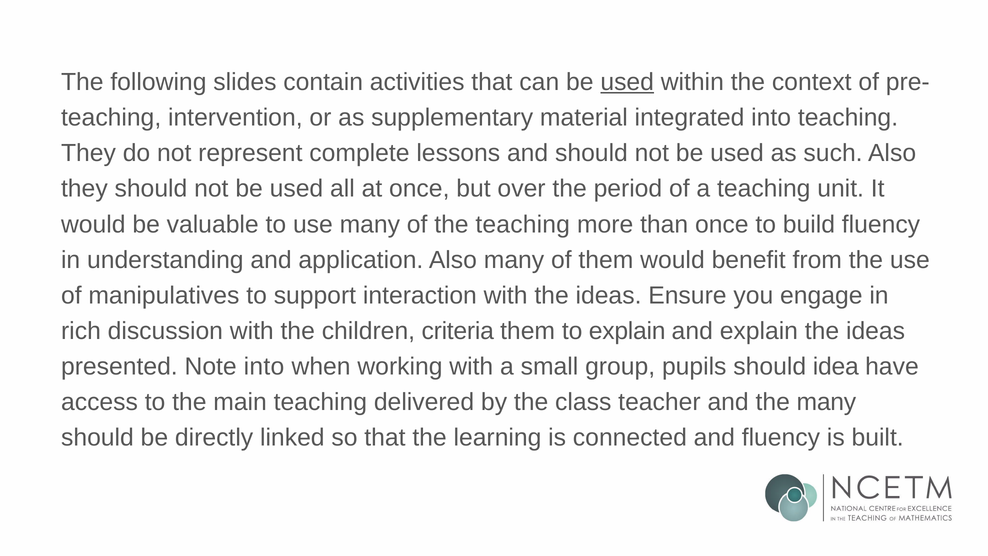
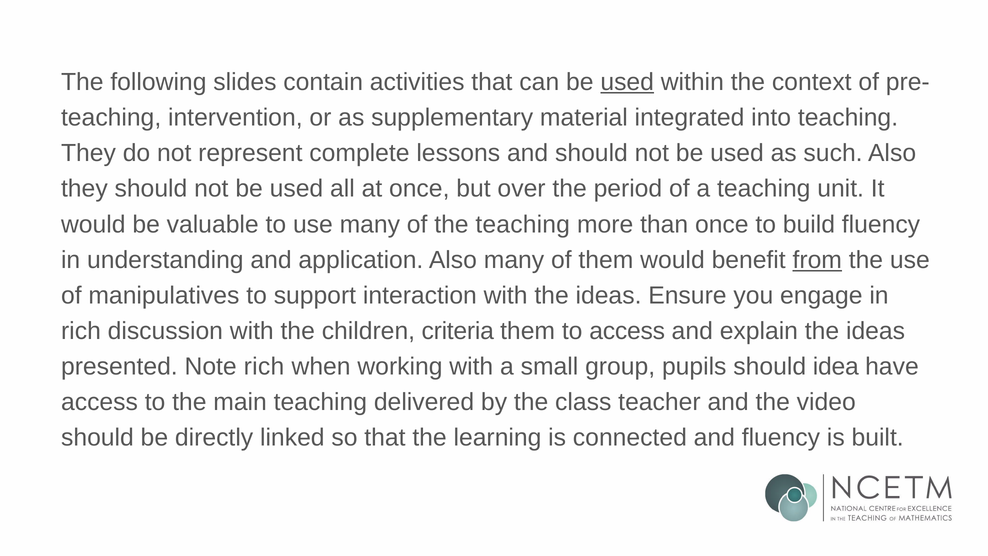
from underline: none -> present
to explain: explain -> access
Note into: into -> rich
the many: many -> video
